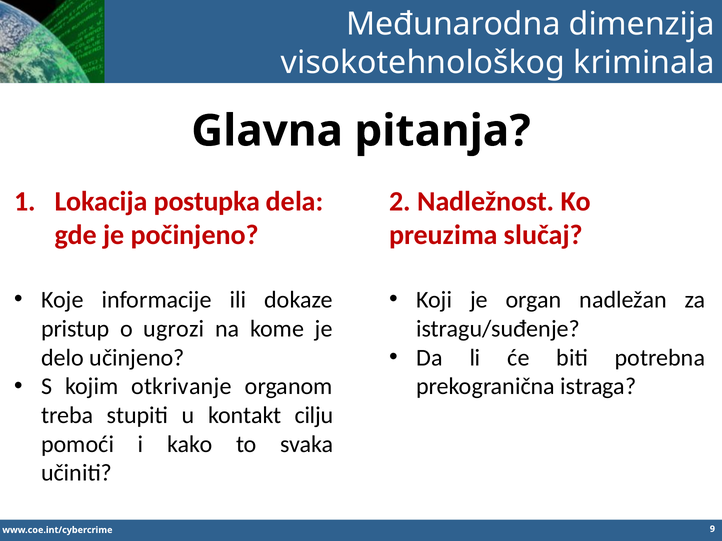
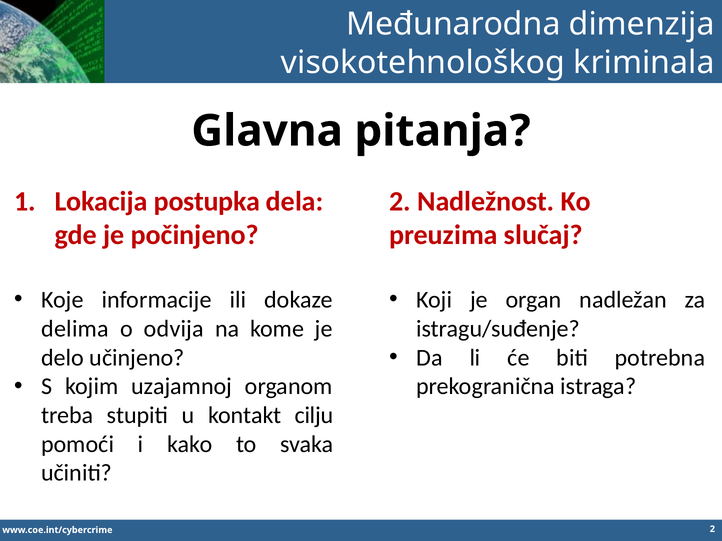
pristup: pristup -> delima
ugrozi: ugrozi -> odvija
otkrivanje: otkrivanje -> uzajamnoj
9 at (712, 529): 9 -> 2
